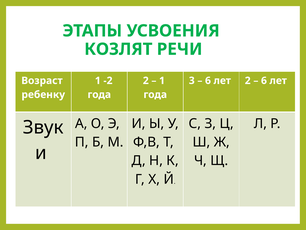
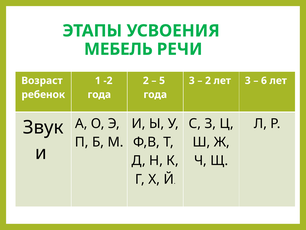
КОЗЛЯТ: КОЗЛЯТ -> МЕБЕЛЬ
1 at (162, 80): 1 -> 5
6 at (208, 80): 6 -> 2
лет 2: 2 -> 3
ребенку: ребенку -> ребенок
